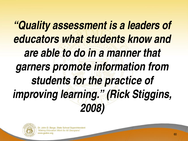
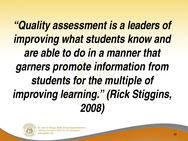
educators at (36, 39): educators -> improving
practice: practice -> multiple
